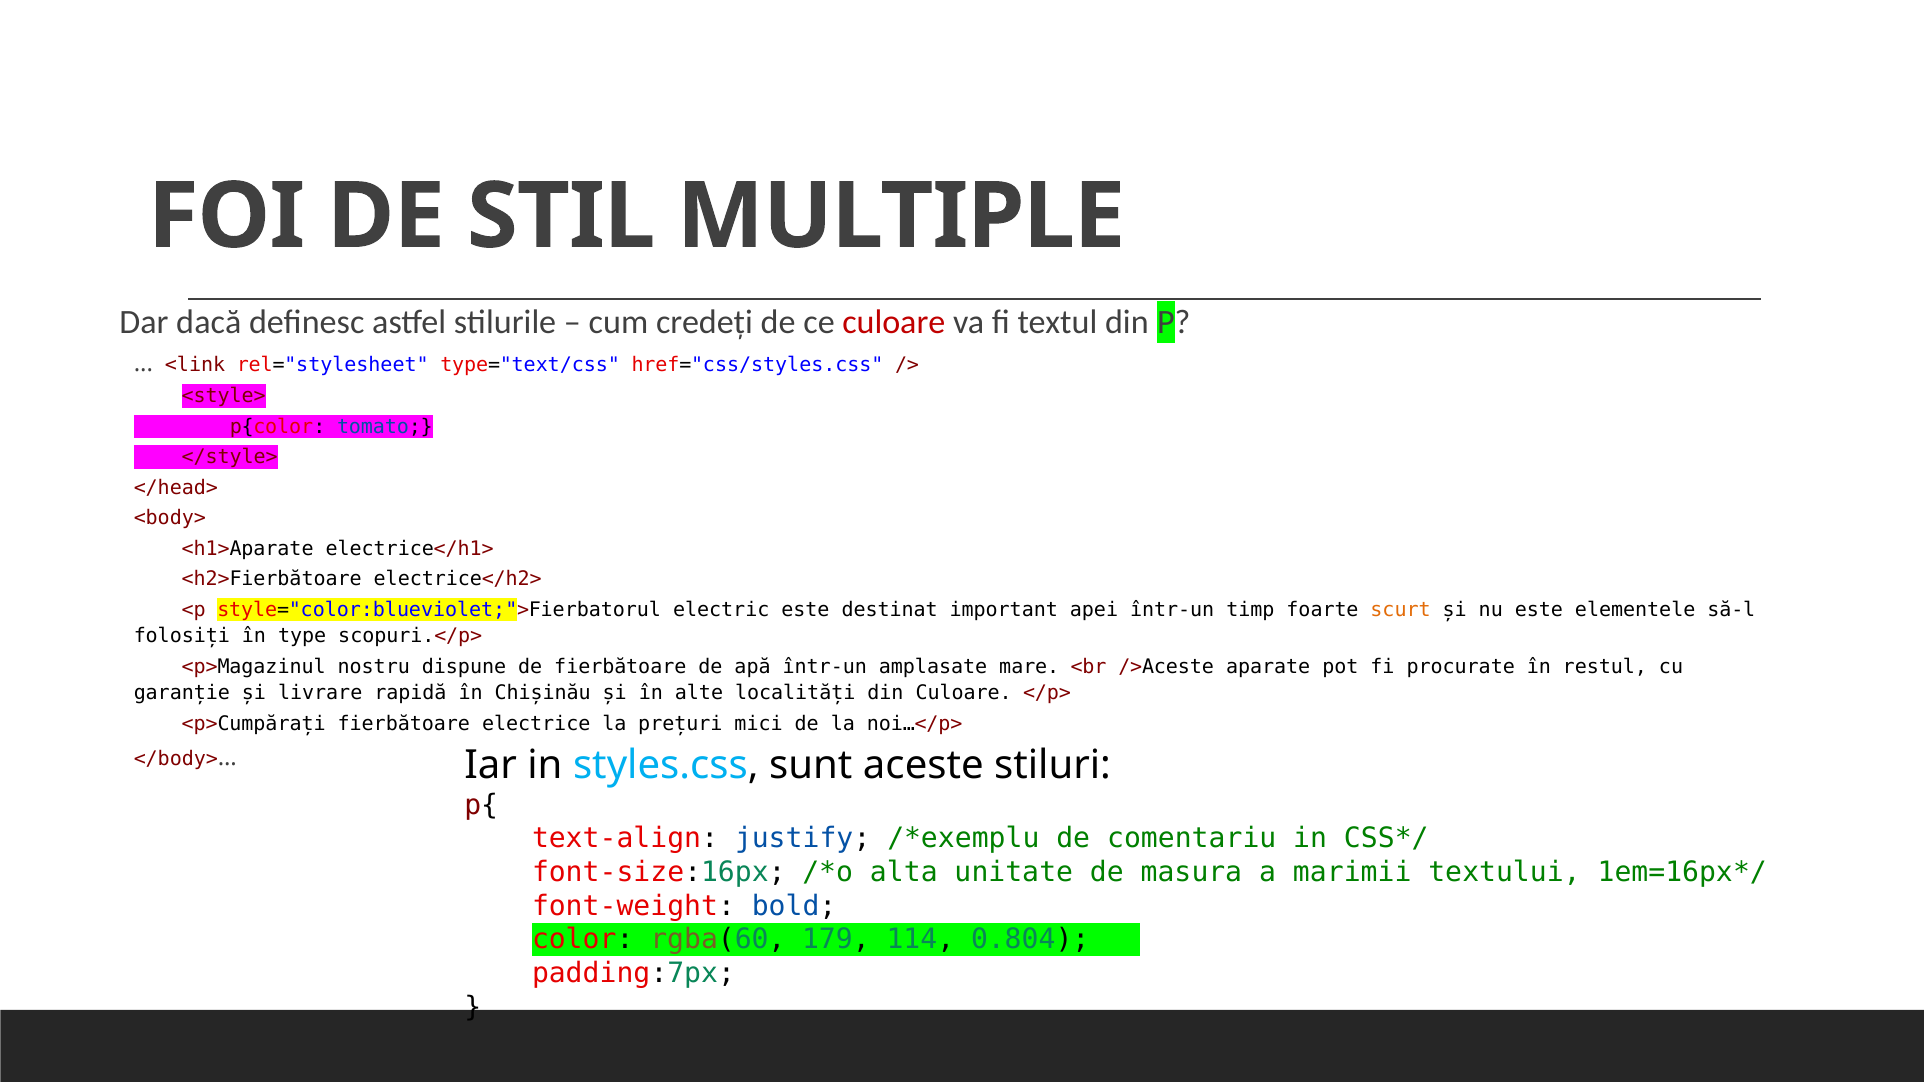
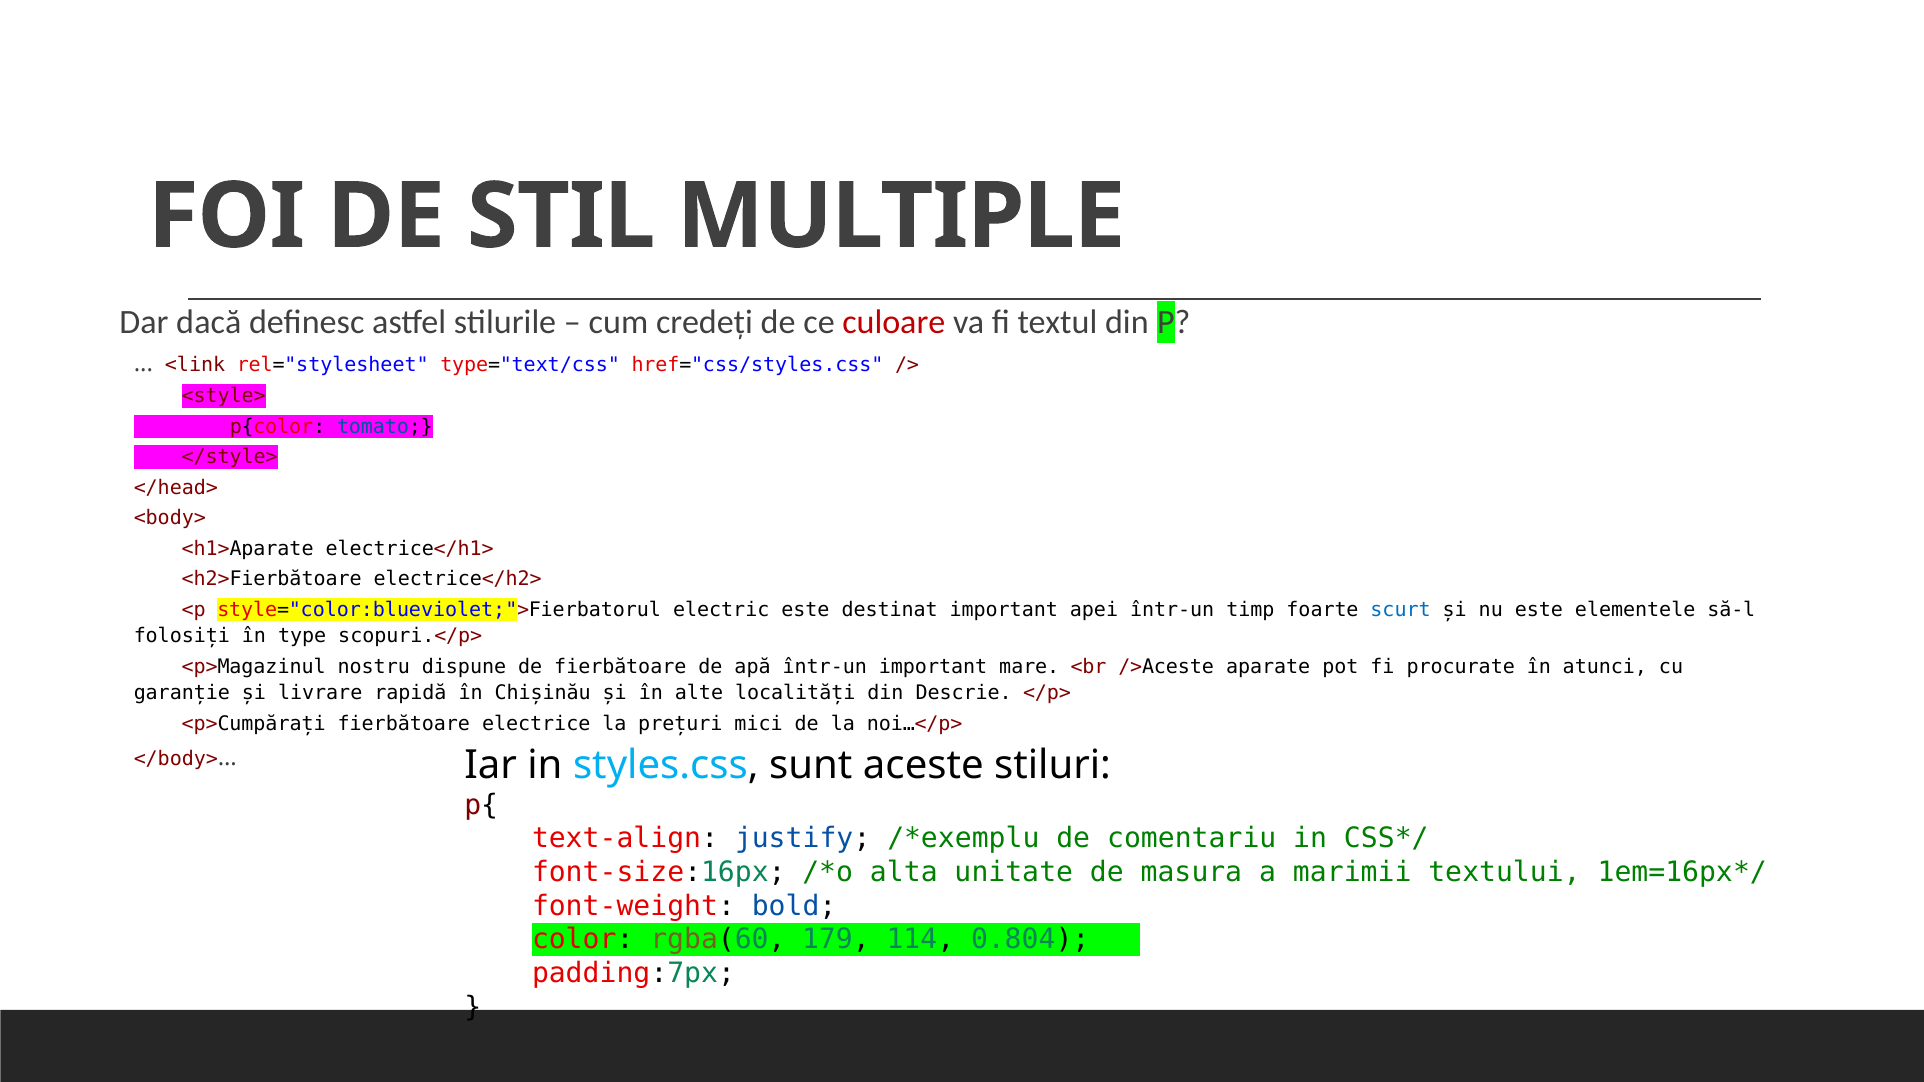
scurt colour: orange -> blue
într-un amplasate: amplasate -> important
restul: restul -> atunci
din Culoare: Culoare -> Descrie
